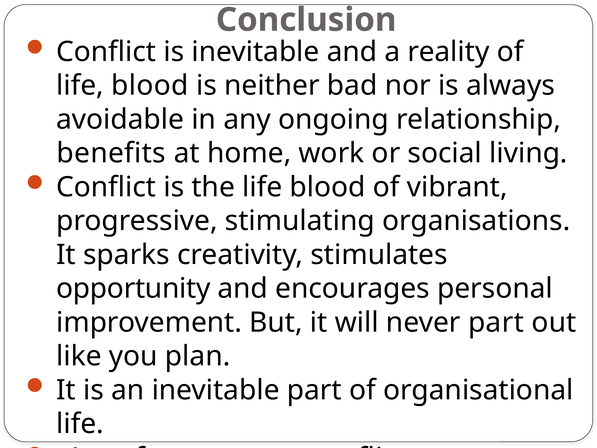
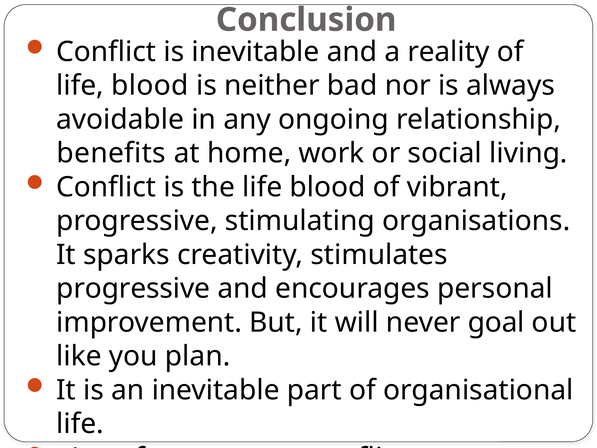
opportunity at (133, 288): opportunity -> progressive
never part: part -> goal
